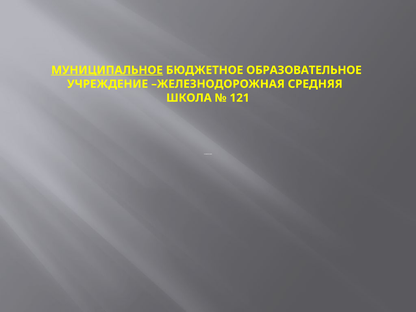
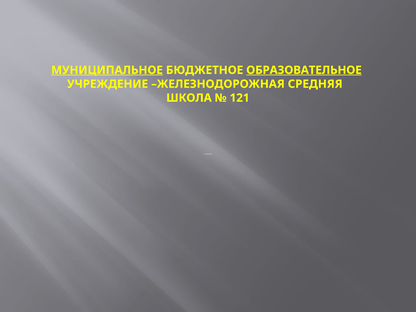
ОБРАЗОВАТЕЛЬНОЕ underline: none -> present
